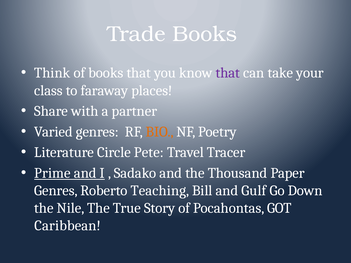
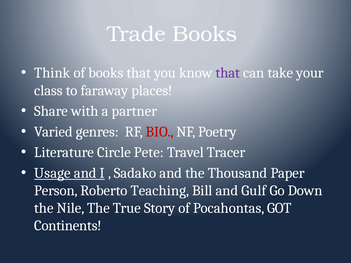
BIO colour: orange -> red
Prime: Prime -> Usage
Genres at (56, 191): Genres -> Person
Caribbean: Caribbean -> Continents
